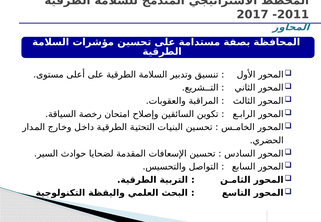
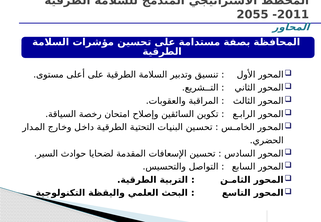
2017: 2017 -> 2055
